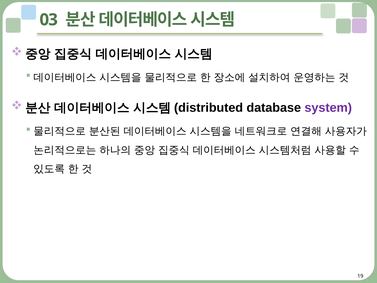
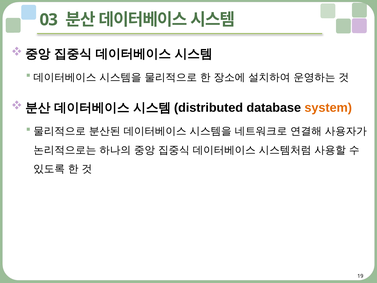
system colour: purple -> orange
